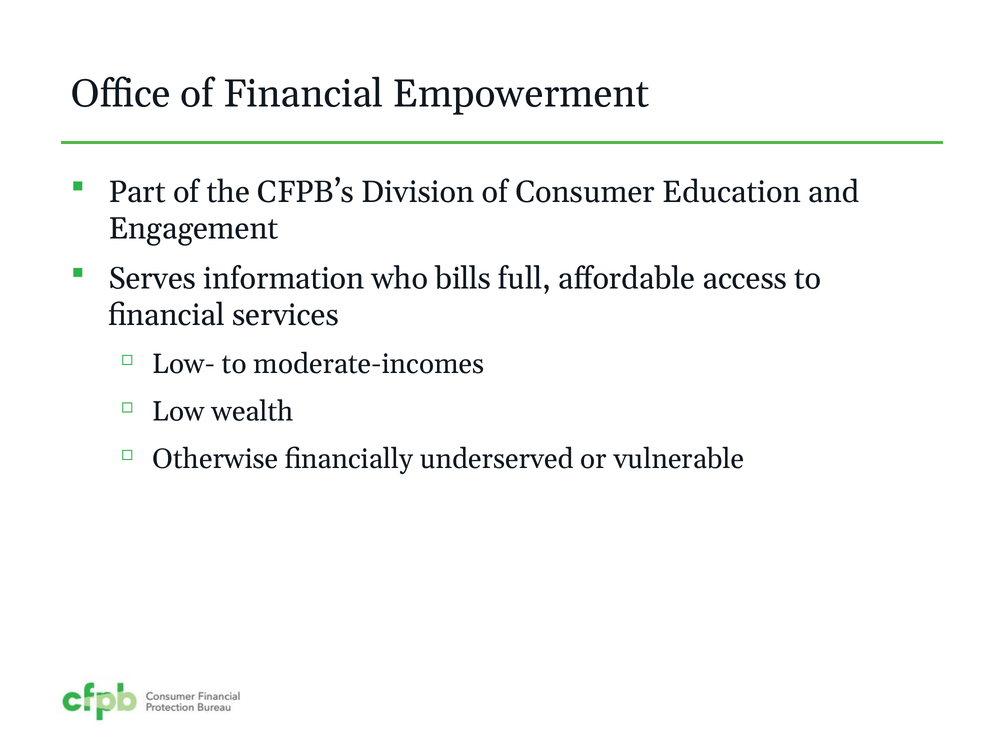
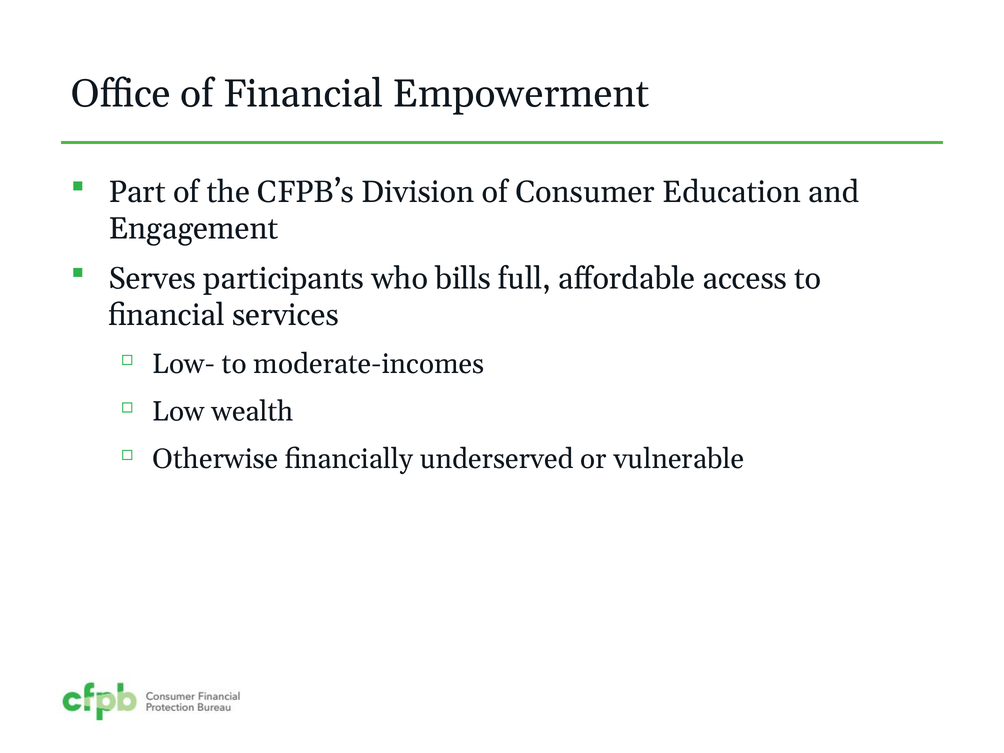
information: information -> participants
